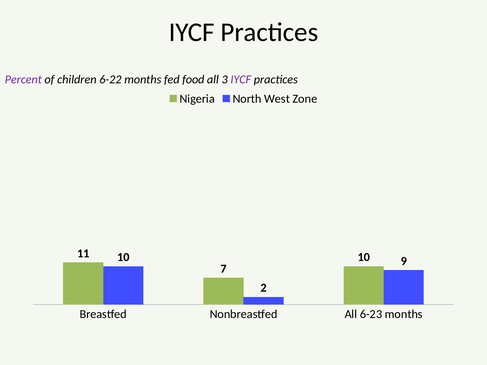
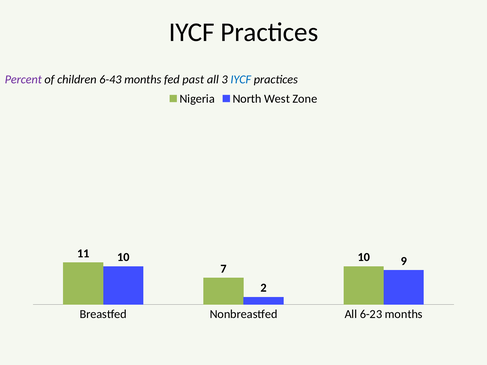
6-22: 6-22 -> 6-43
food: food -> past
IYCF at (241, 80) colour: purple -> blue
